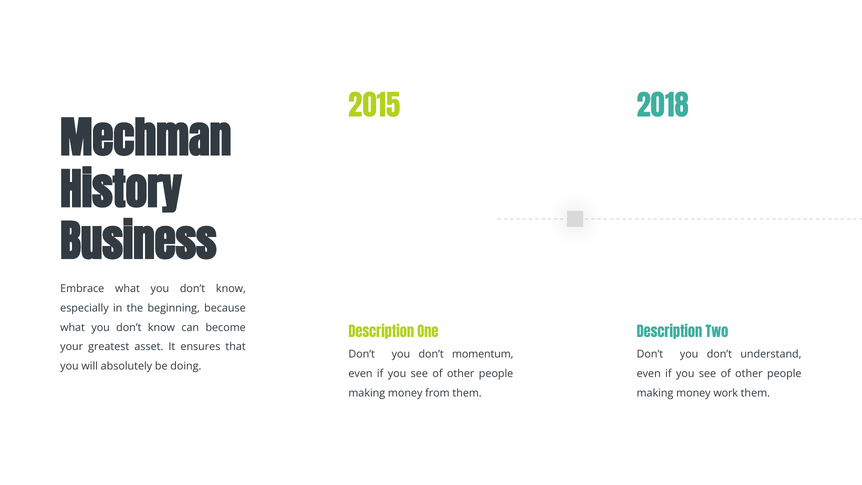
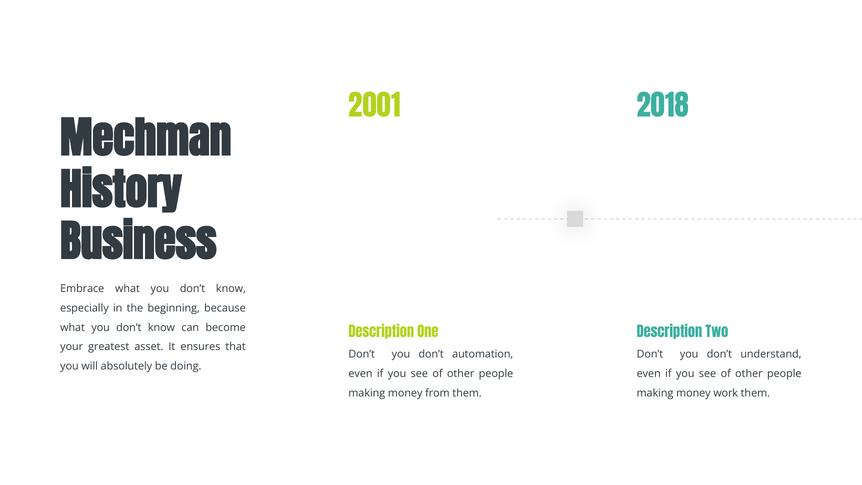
2015: 2015 -> 2001
momentum: momentum -> automation
